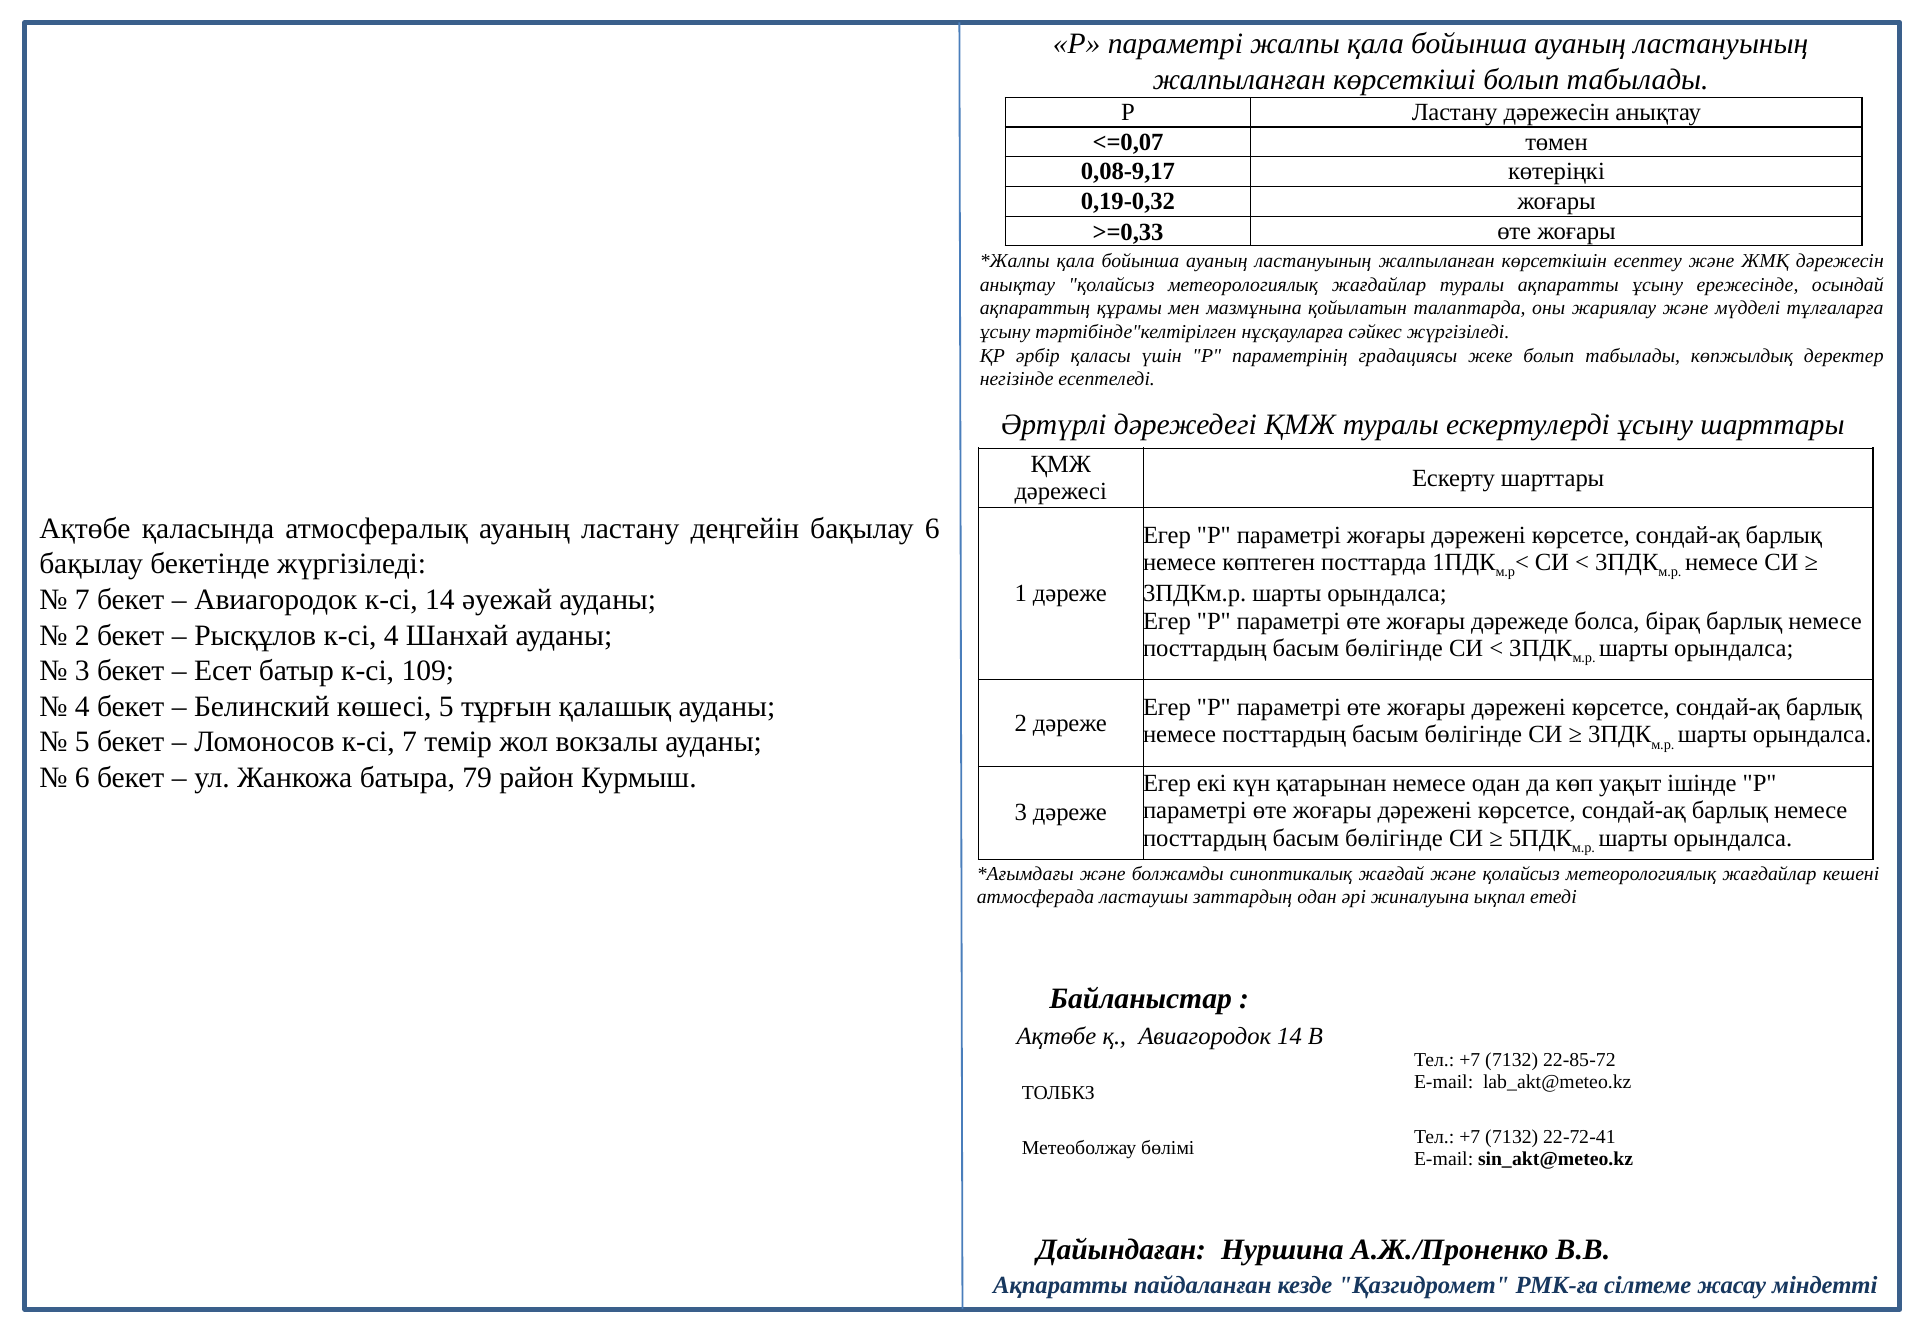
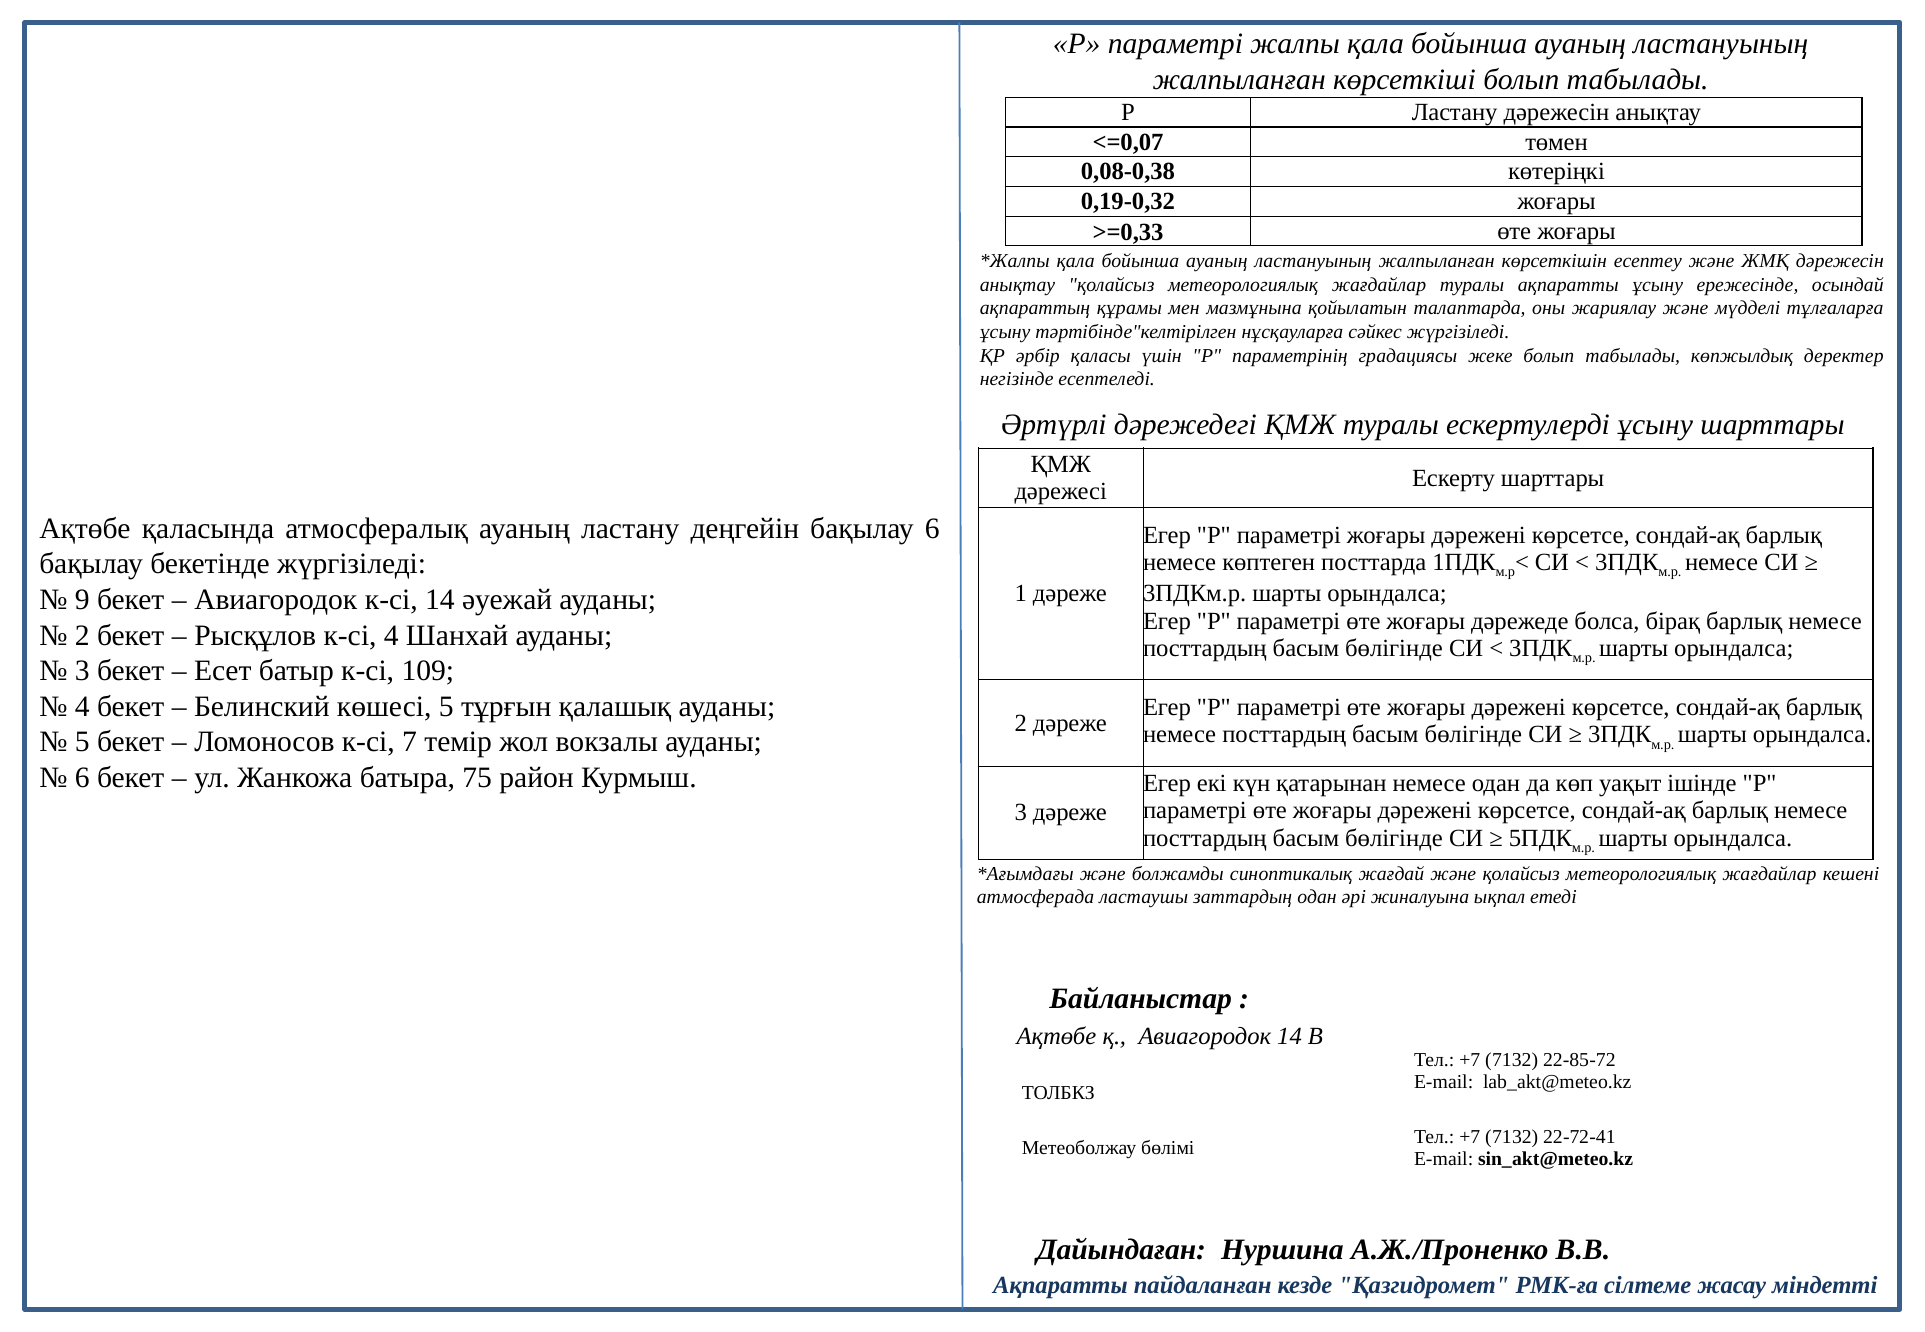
0,08-9,17: 0,08-9,17 -> 0,08-0,38
7 at (82, 600): 7 -> 9
79: 79 -> 75
